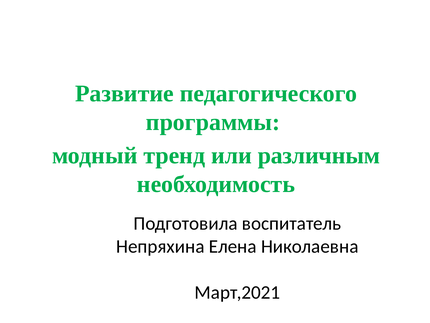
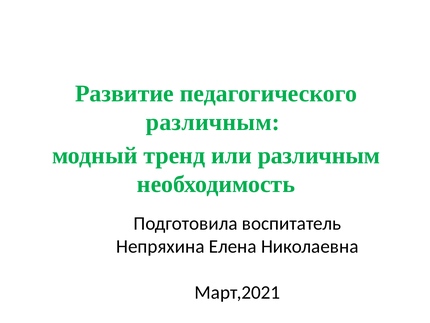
программы at (213, 122): программы -> различным
